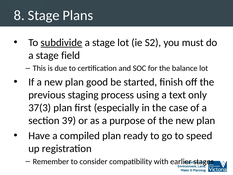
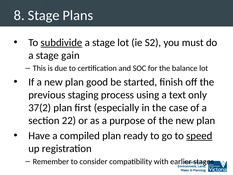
field: field -> gain
37(3: 37(3 -> 37(2
39: 39 -> 22
speed underline: none -> present
